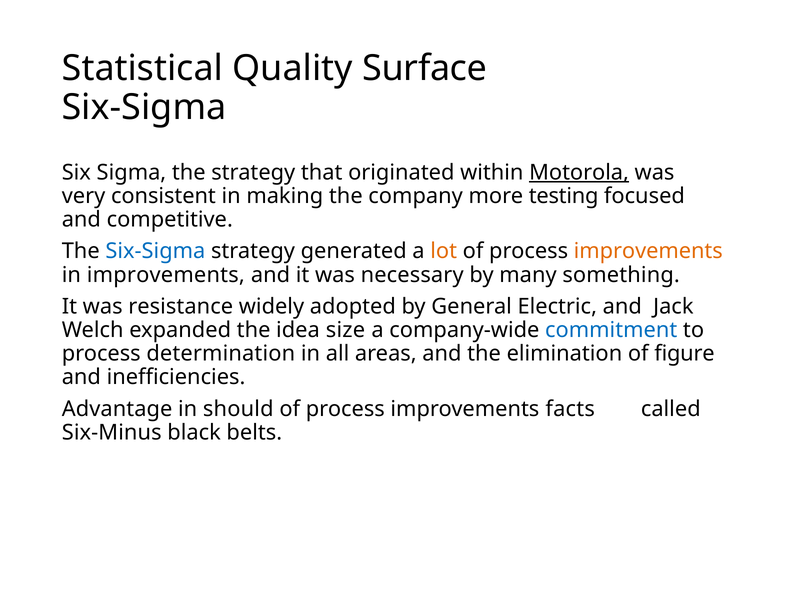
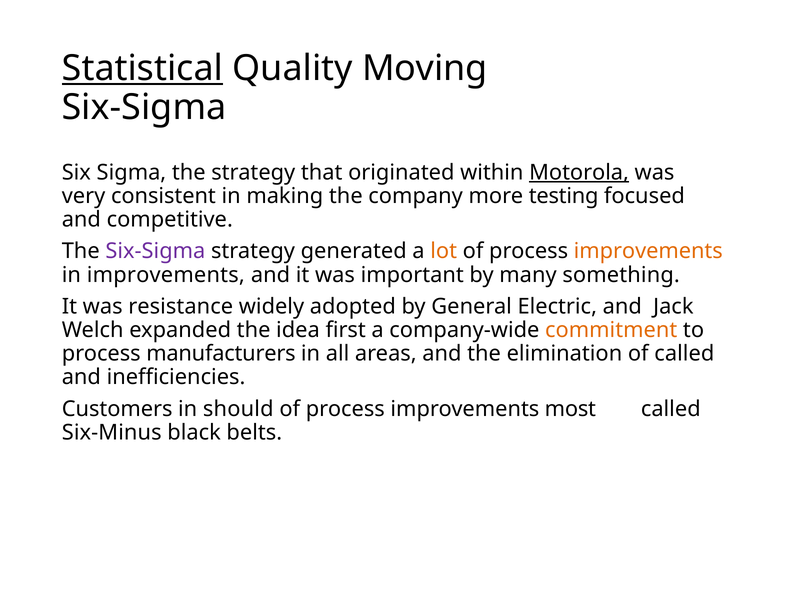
Statistical underline: none -> present
Surface: Surface -> Moving
Six-Sigma at (155, 251) colour: blue -> purple
necessary: necessary -> important
size: size -> first
commitment colour: blue -> orange
determination: determination -> manufacturers
of figure: figure -> called
Advantage: Advantage -> Customers
facts: facts -> most
